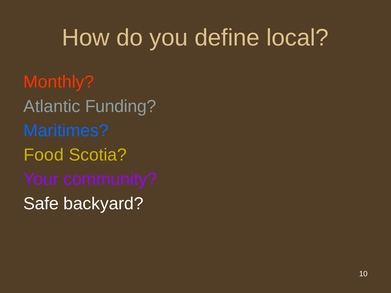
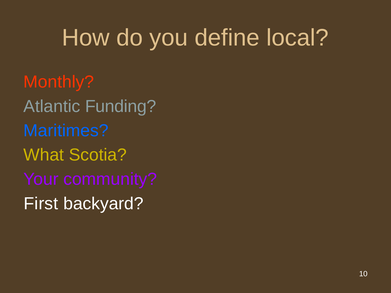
Food: Food -> What
Safe: Safe -> First
